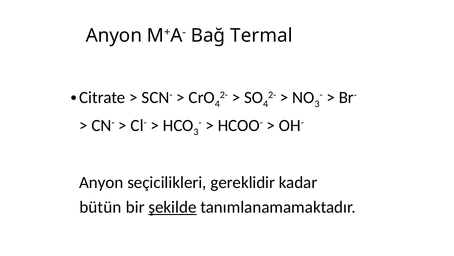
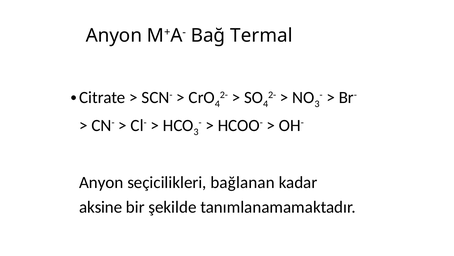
gereklidir: gereklidir -> bağlanan
bütün: bütün -> aksine
şekilde underline: present -> none
